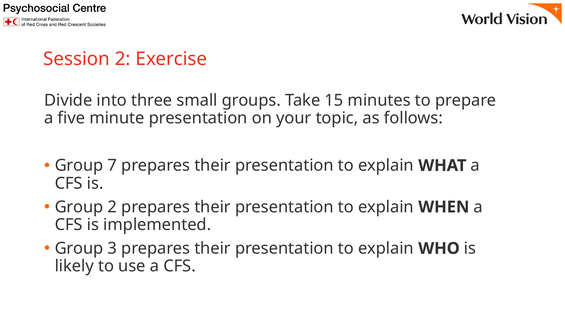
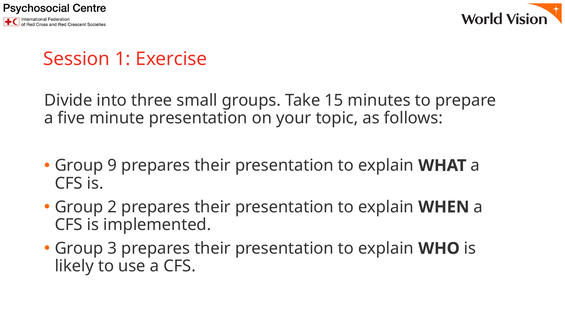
Session 2: 2 -> 1
7: 7 -> 9
